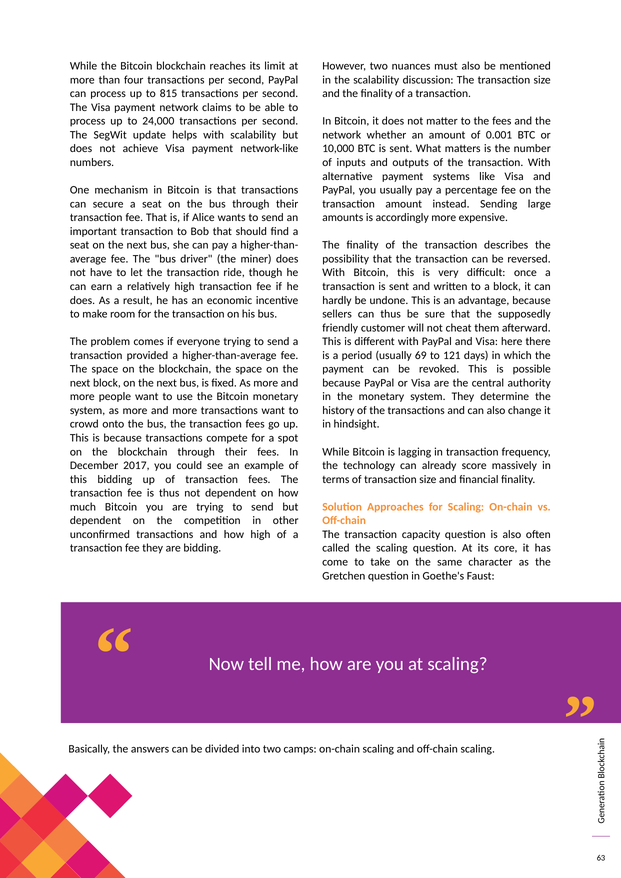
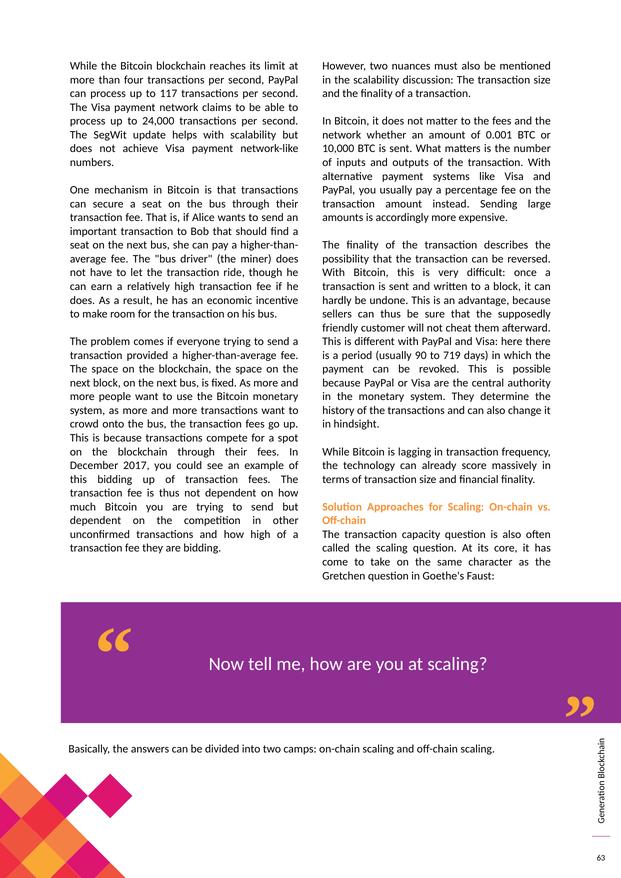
815: 815 -> 117
69: 69 -> 90
121: 121 -> 719
